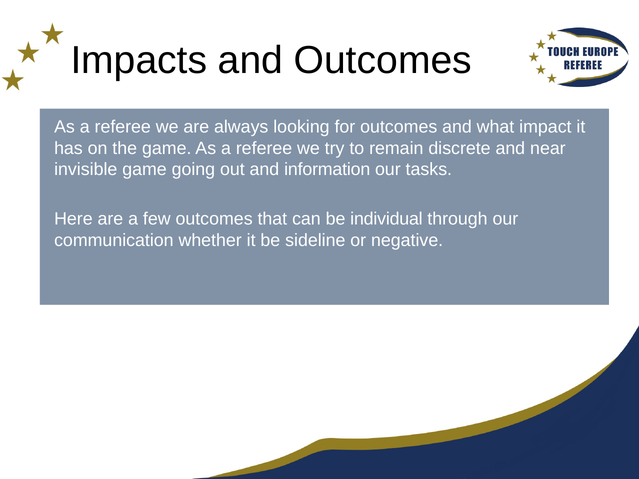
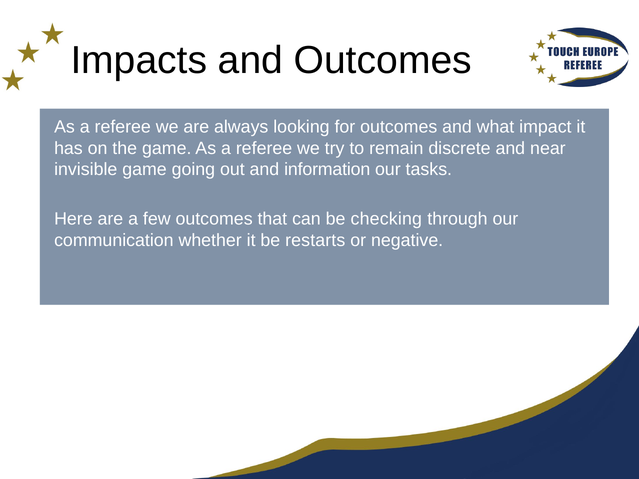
individual: individual -> checking
sideline: sideline -> restarts
